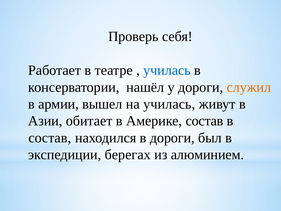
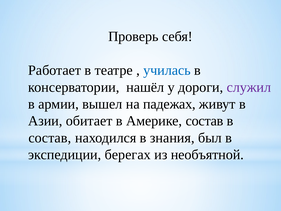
служил colour: orange -> purple
на училась: училась -> падежах
в дороги: дороги -> знания
алюминием: алюминием -> необъятной
